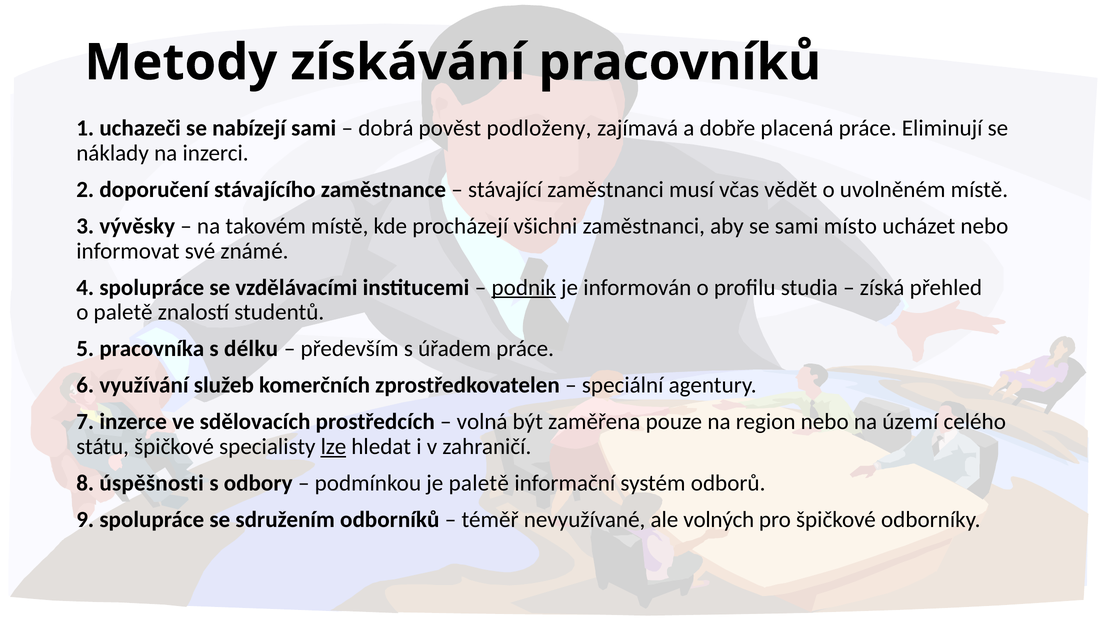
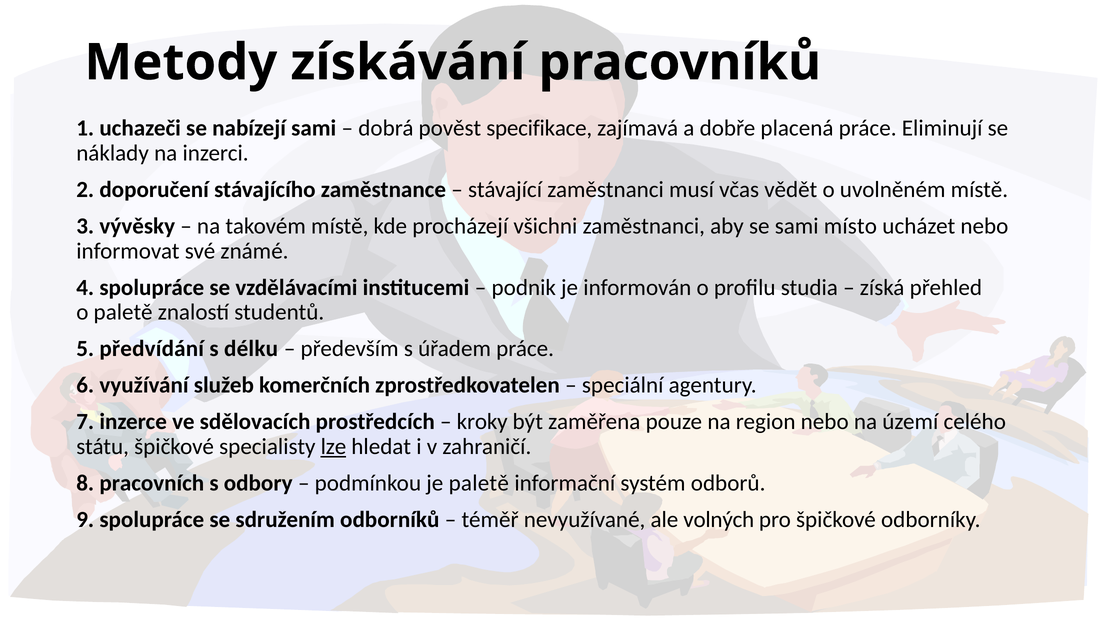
podloženy: podloženy -> specifikace
podnik underline: present -> none
pracovníka: pracovníka -> předvídání
volná: volná -> kroky
úspěšnosti: úspěšnosti -> pracovních
